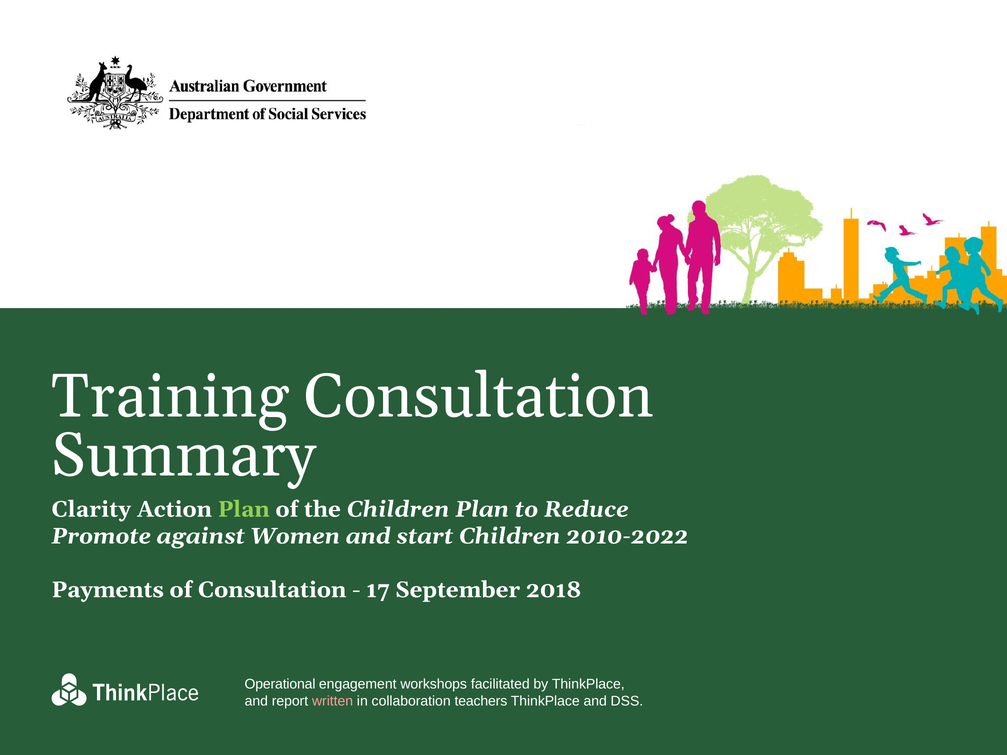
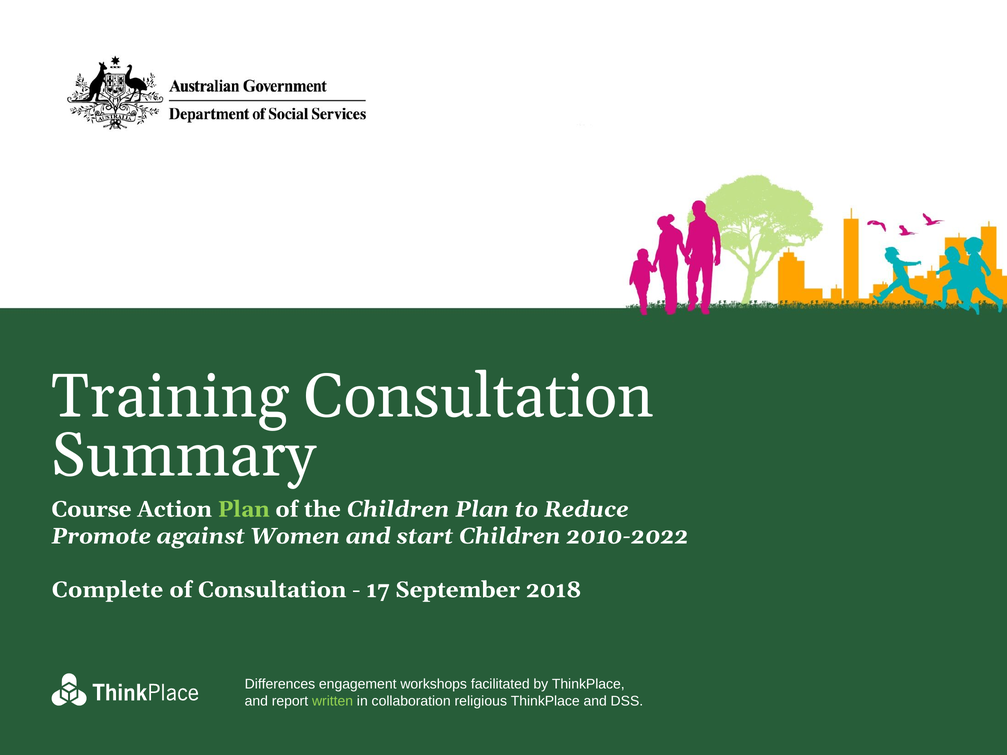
Clarity: Clarity -> Course
Payments: Payments -> Complete
Operational: Operational -> Differences
written colour: pink -> light green
teachers: teachers -> religious
